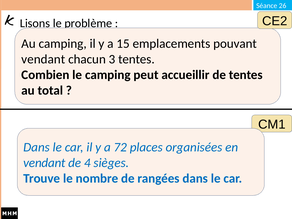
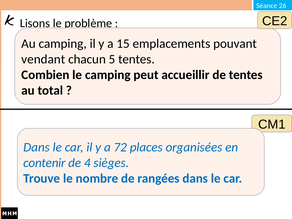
3: 3 -> 5
vendant at (44, 163): vendant -> contenir
